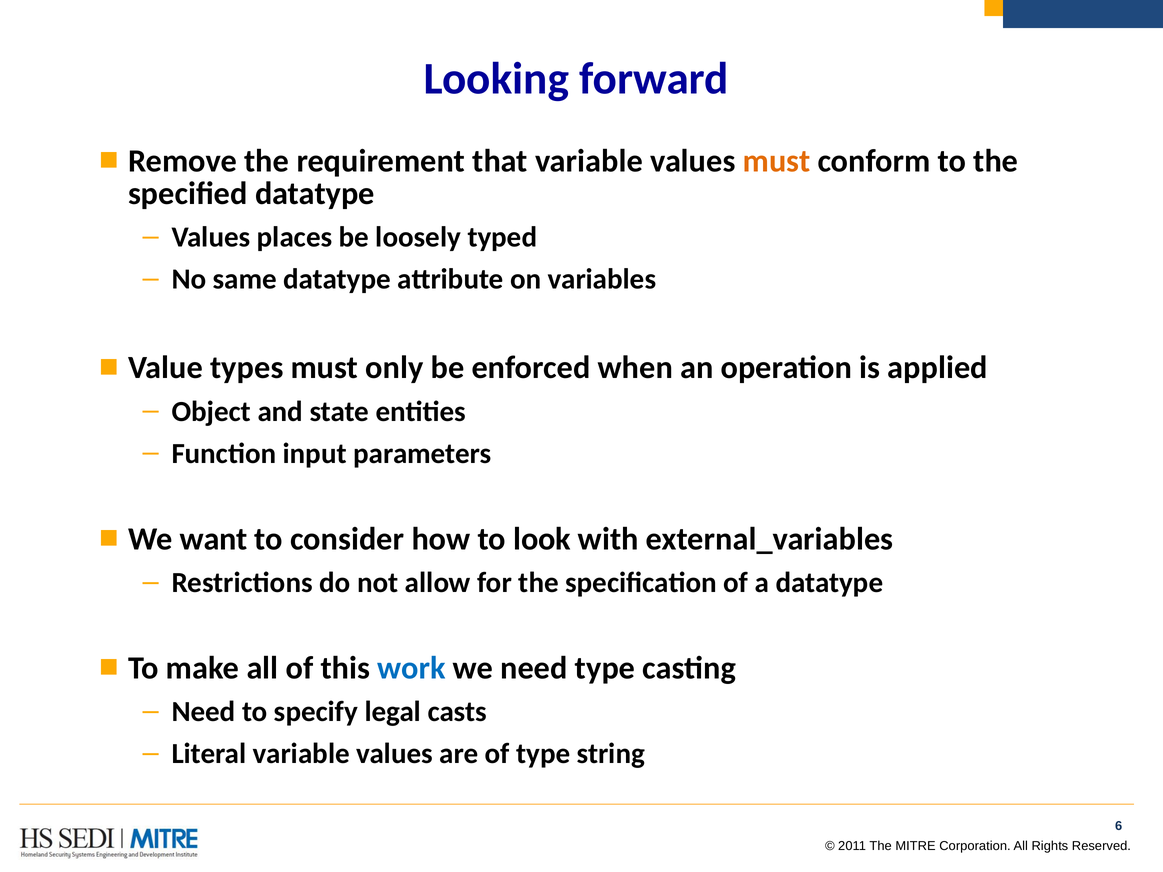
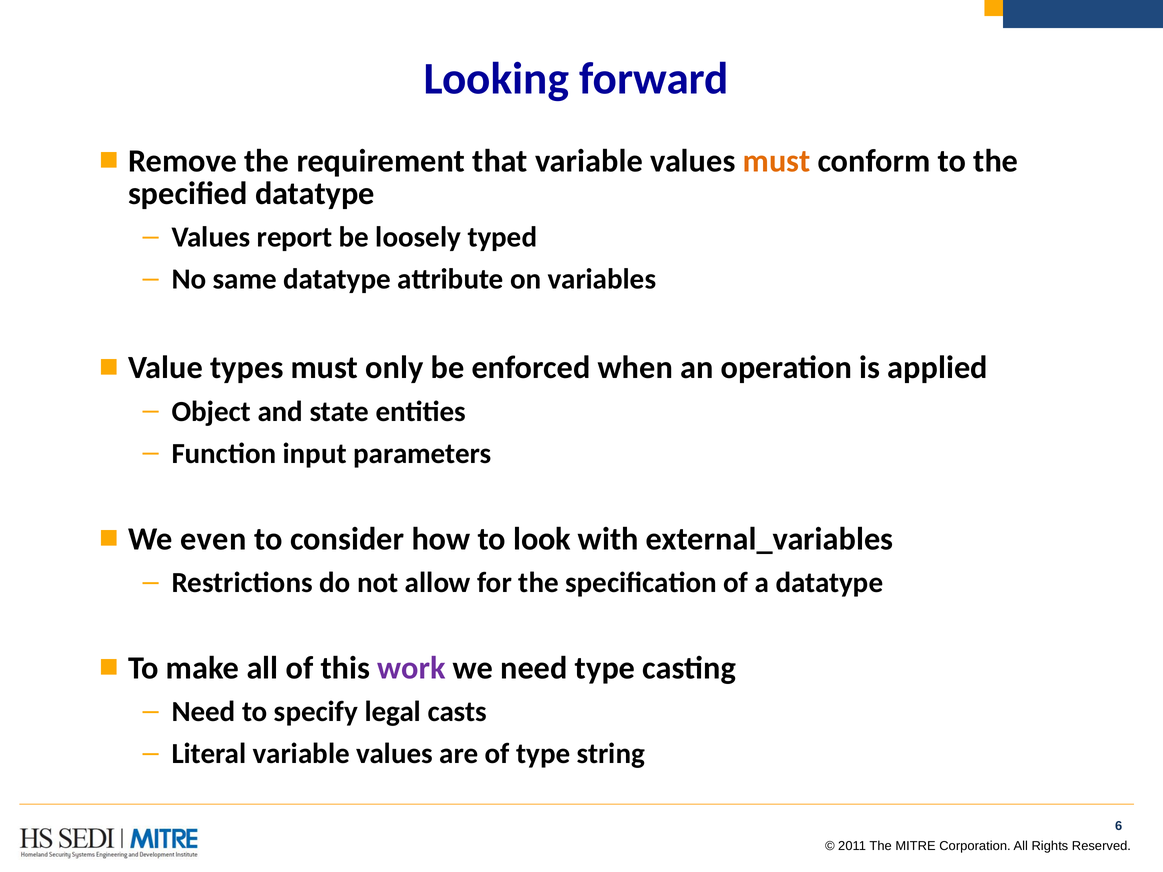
places: places -> report
want: want -> even
work colour: blue -> purple
